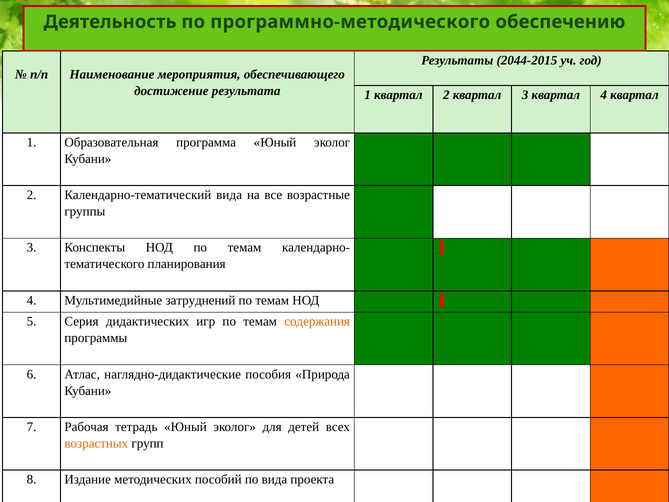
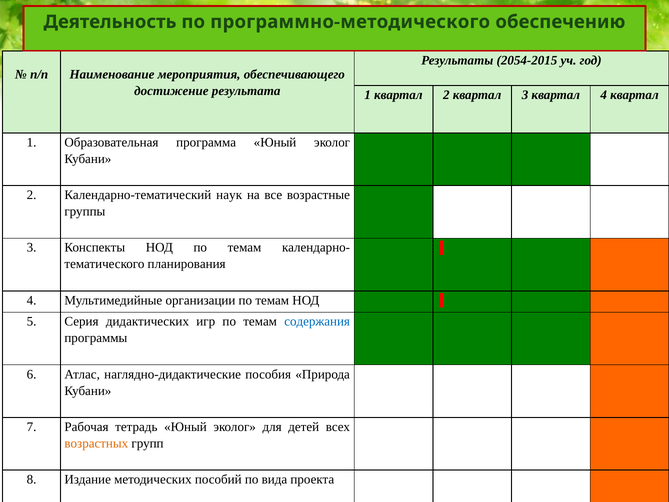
2044-2015: 2044-2015 -> 2054-2015
Календарно-тематический вида: вида -> наук
затруднений: затруднений -> организации
содержания colour: orange -> blue
